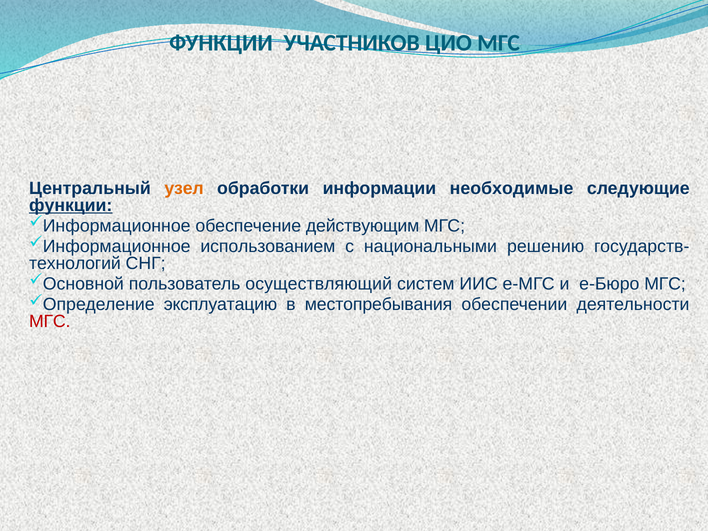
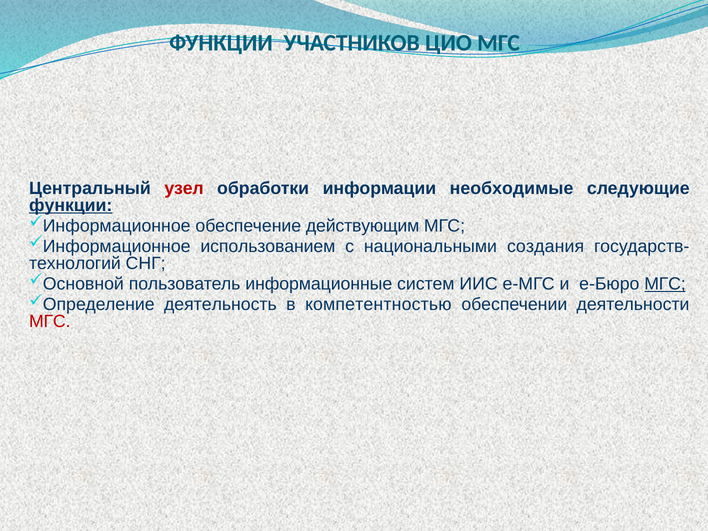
узел colour: orange -> red
решению: решению -> создания
осуществляющий: осуществляющий -> информационные
МГС at (665, 284) underline: none -> present
эксплуатацию: эксплуатацию -> деятельность
местопребывания: местопребывания -> компетентностью
